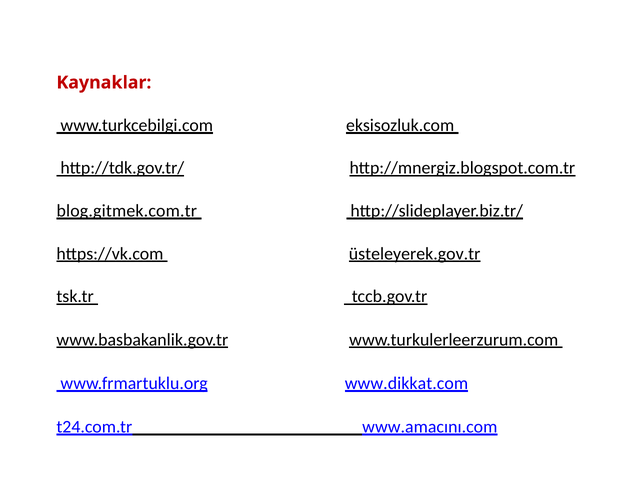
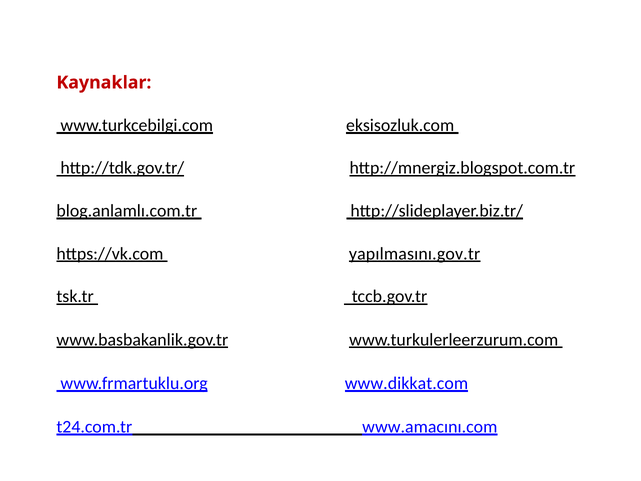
blog.gitmek.com.tr: blog.gitmek.com.tr -> blog.anlamlı.com.tr
üsteleyerek.gov.tr: üsteleyerek.gov.tr -> yapılmasını.gov.tr
